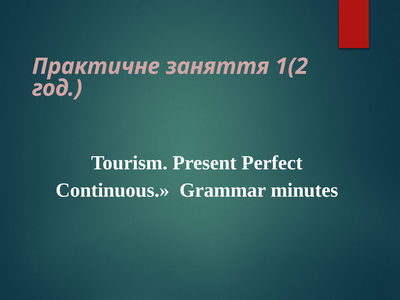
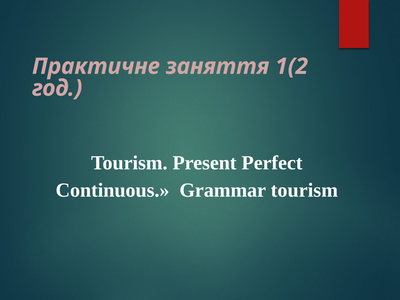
Grammar minutes: minutes -> tourism
